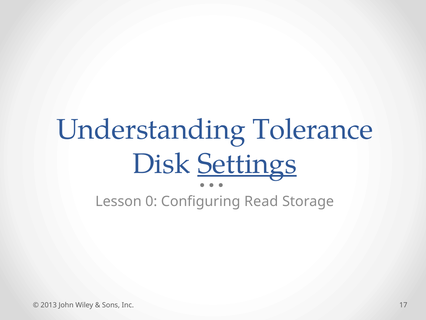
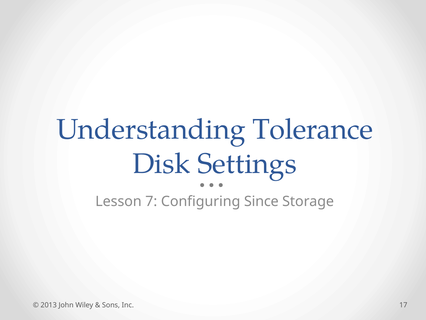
Settings underline: present -> none
0: 0 -> 7
Read: Read -> Since
